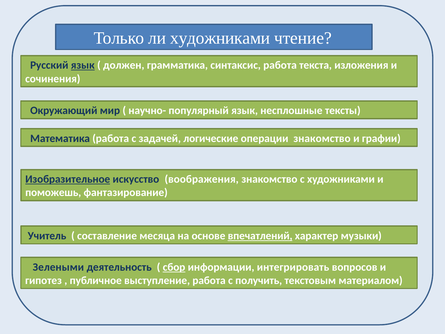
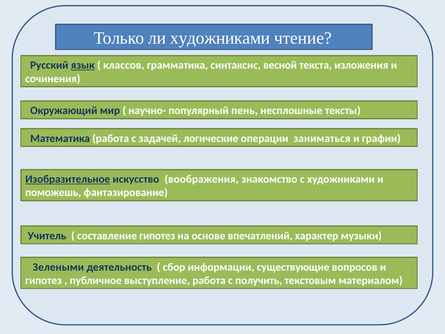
должен: должен -> классов
синтаксис работа: работа -> весной
популярный язык: язык -> пень
операции знакомство: знакомство -> заниматься
составление месяца: месяца -> гипотез
впечатлений underline: present -> none
сбор underline: present -> none
интегрировать: интегрировать -> существующие
